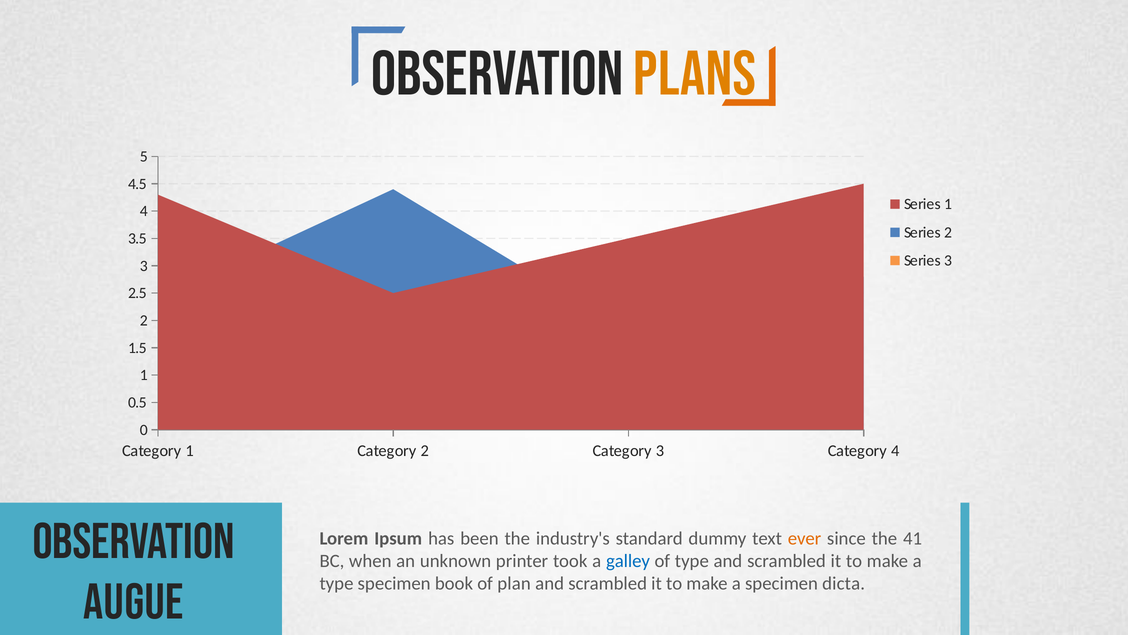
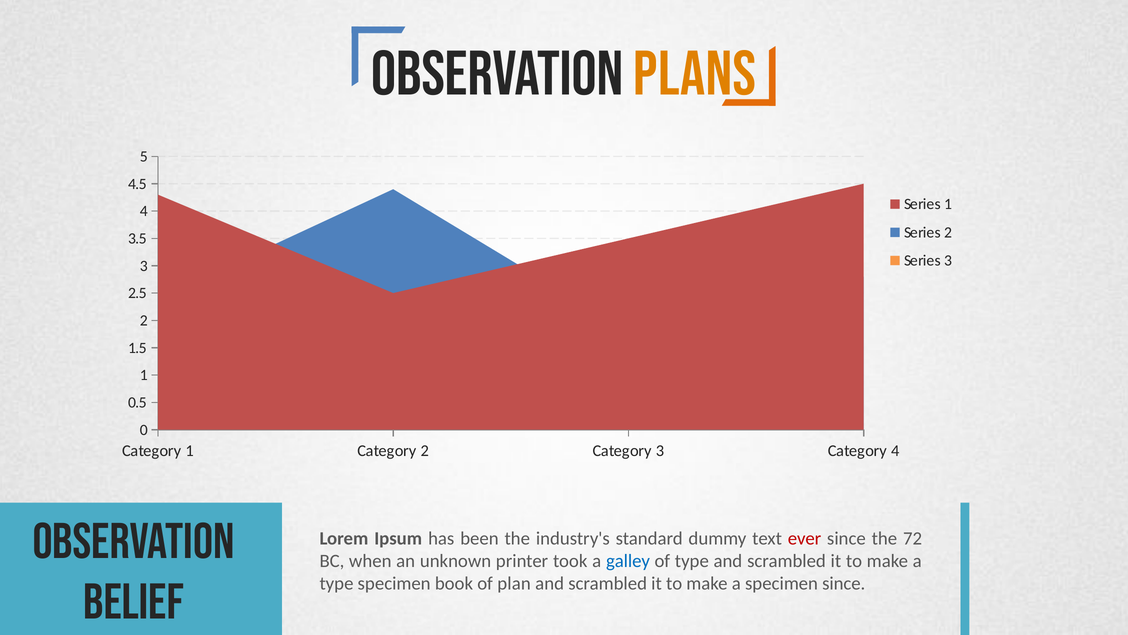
ever colour: orange -> red
41: 41 -> 72
specimen dicta: dicta -> since
AUGUE: AUGUE -> BELIEF
